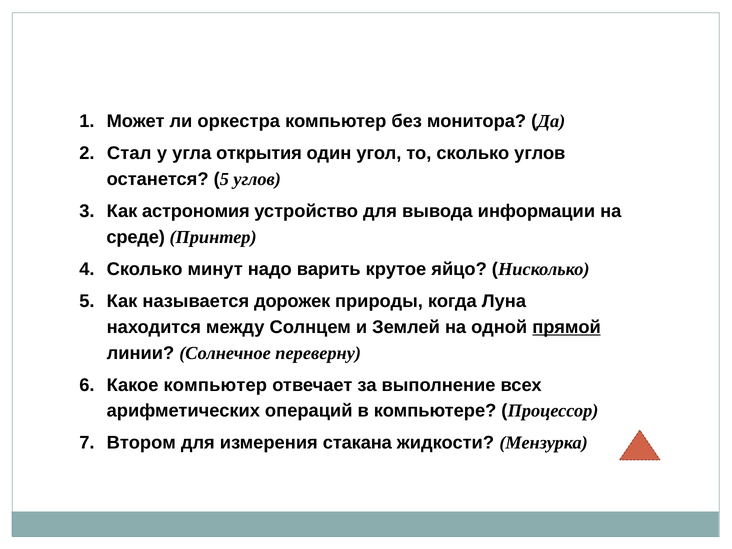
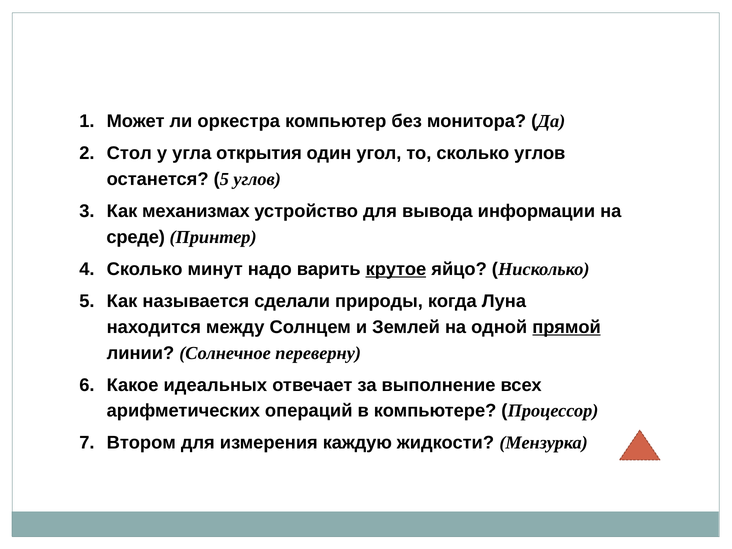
Стал: Стал -> Стол
астрономия: астрономия -> механизмах
крутое underline: none -> present
дорожек: дорожек -> сделали
Какое компьютер: компьютер -> идеальных
стакана: стакана -> каждую
